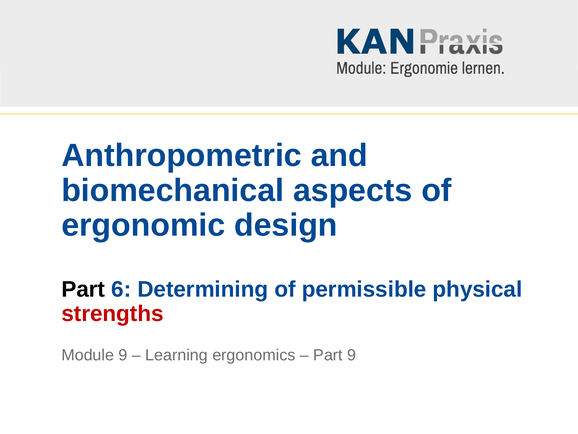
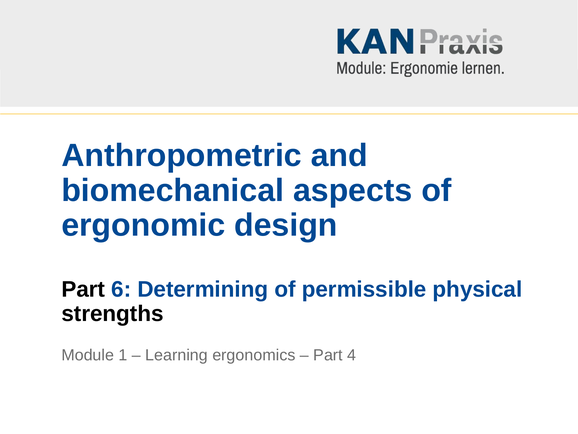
strengths colour: red -> black
Module 9: 9 -> 1
Part 9: 9 -> 4
